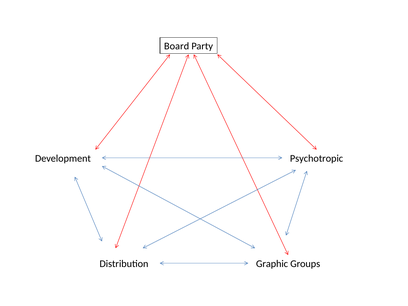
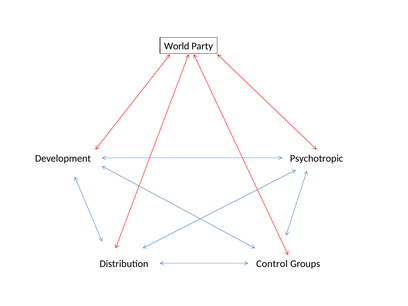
Board: Board -> World
Graphic: Graphic -> Control
